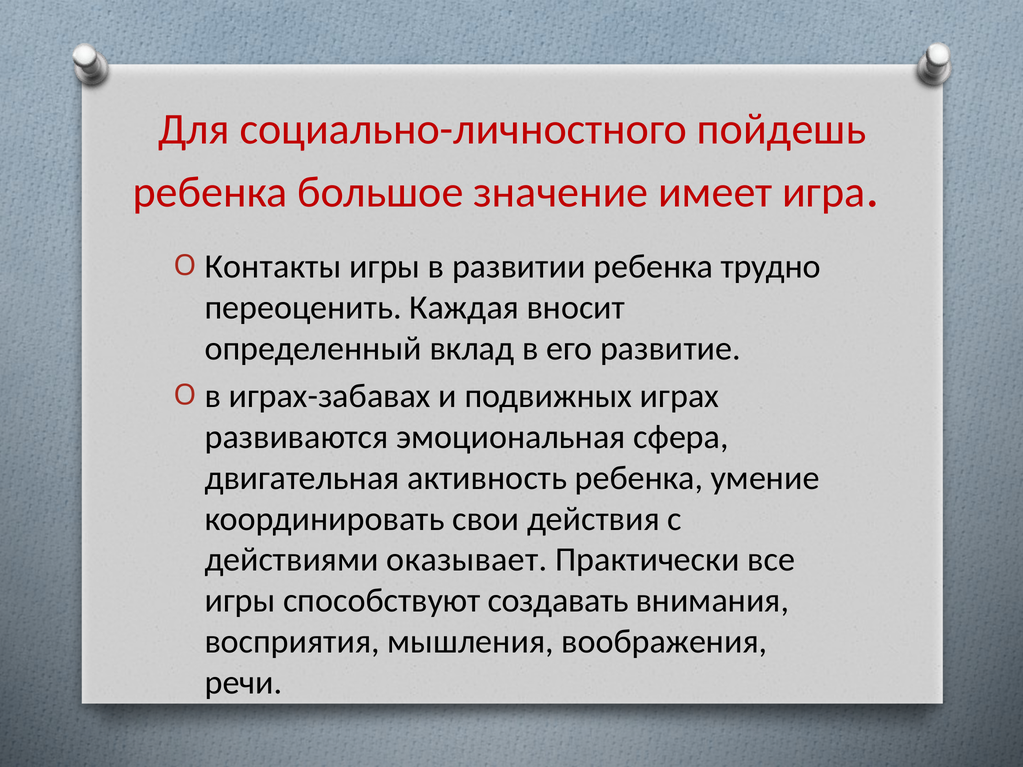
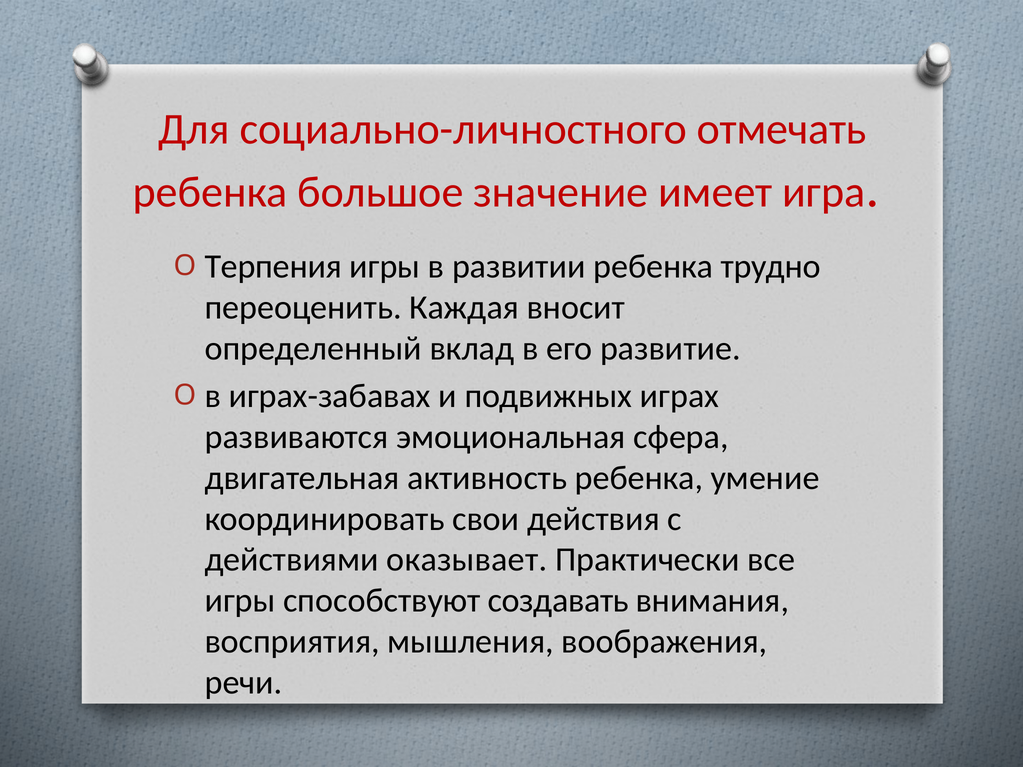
пойдешь: пойдешь -> отмечать
Контакты: Контакты -> Терпения
